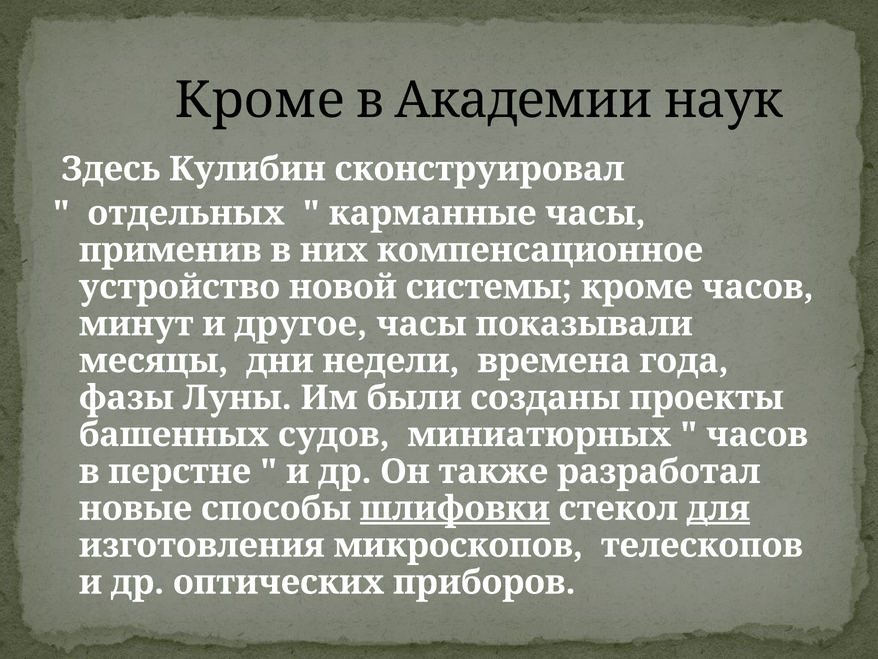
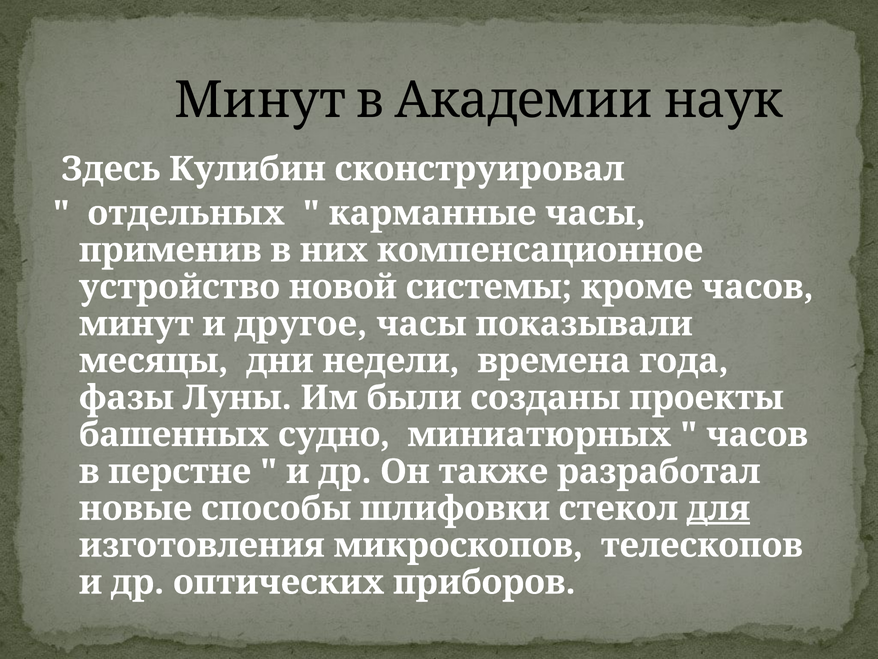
Кроме at (260, 100): Кроме -> Минут
судов: судов -> судно
шлифовки underline: present -> none
